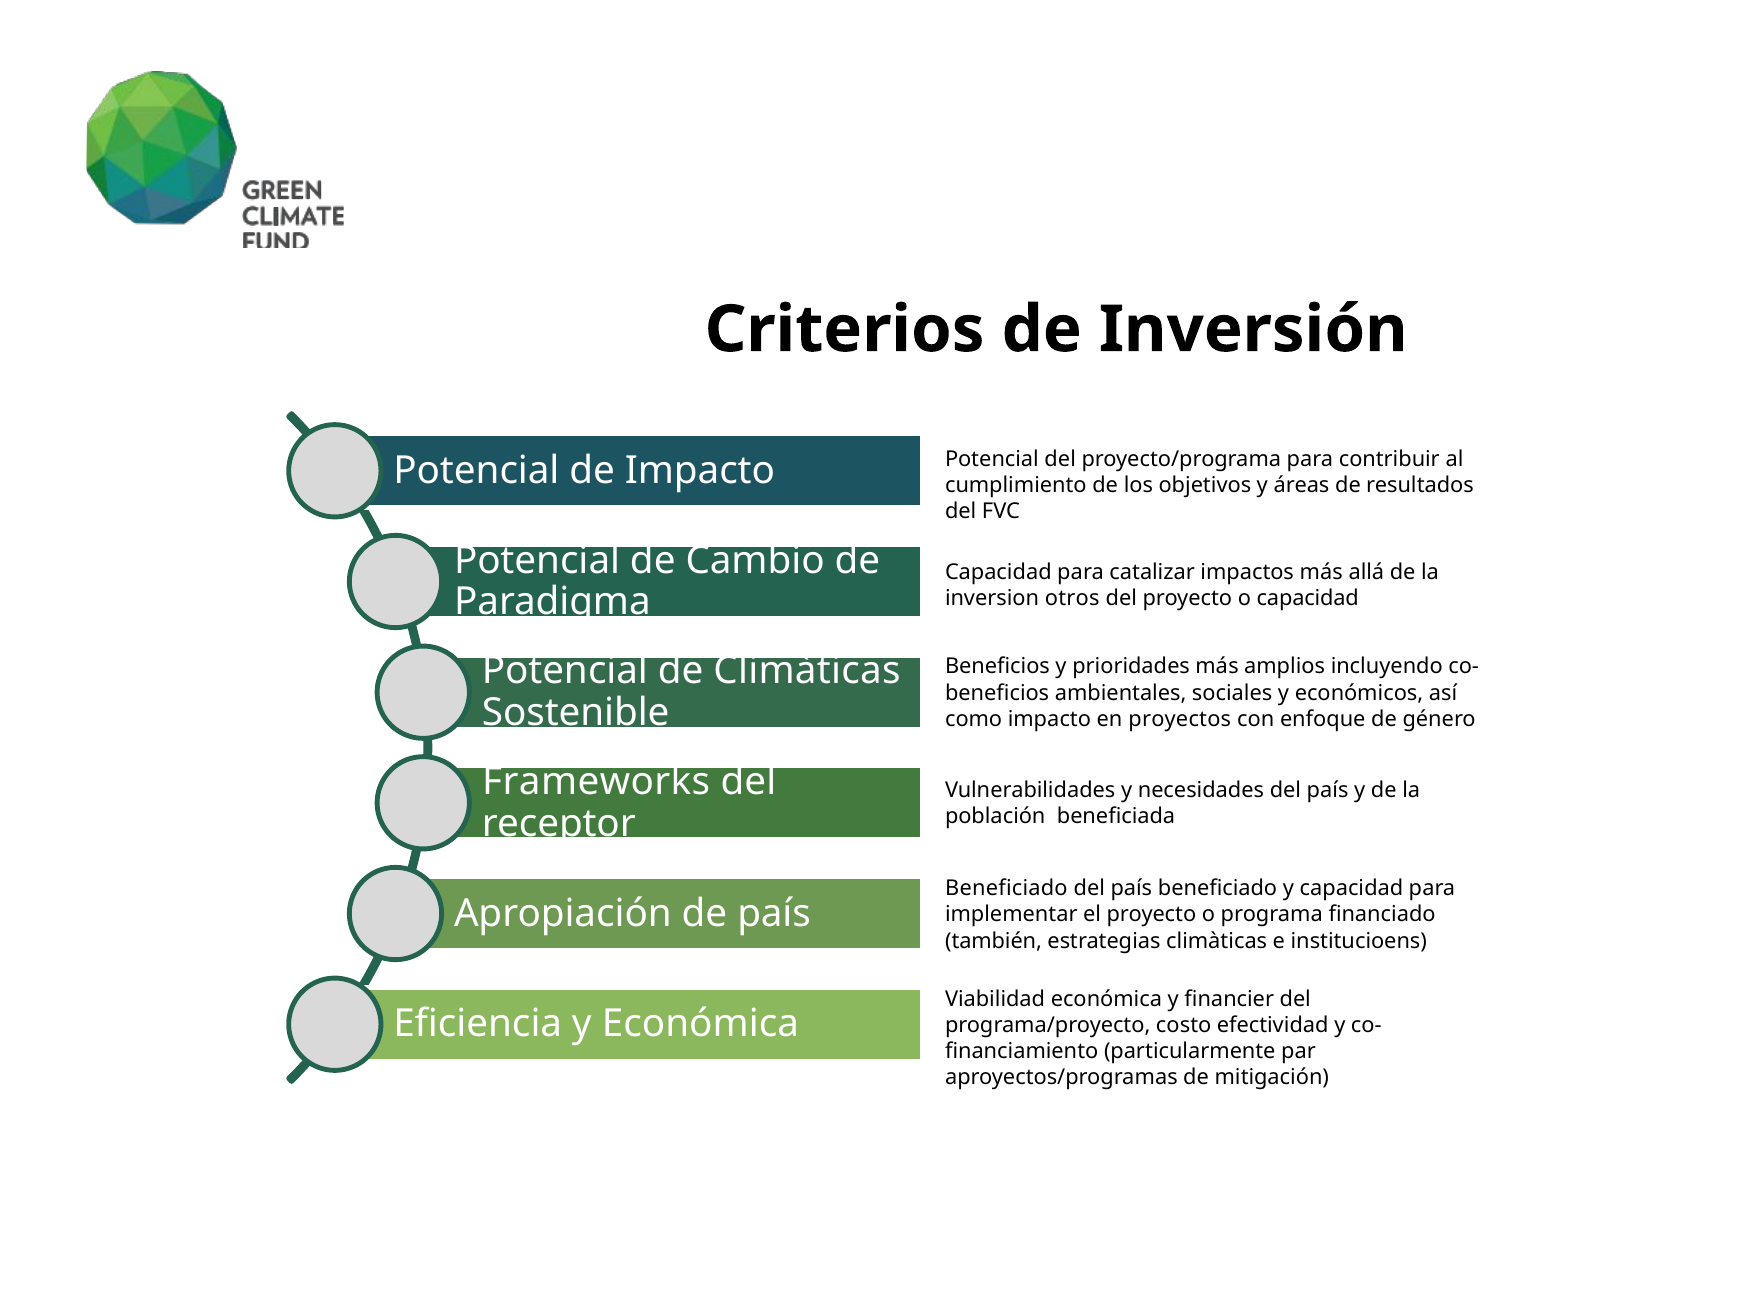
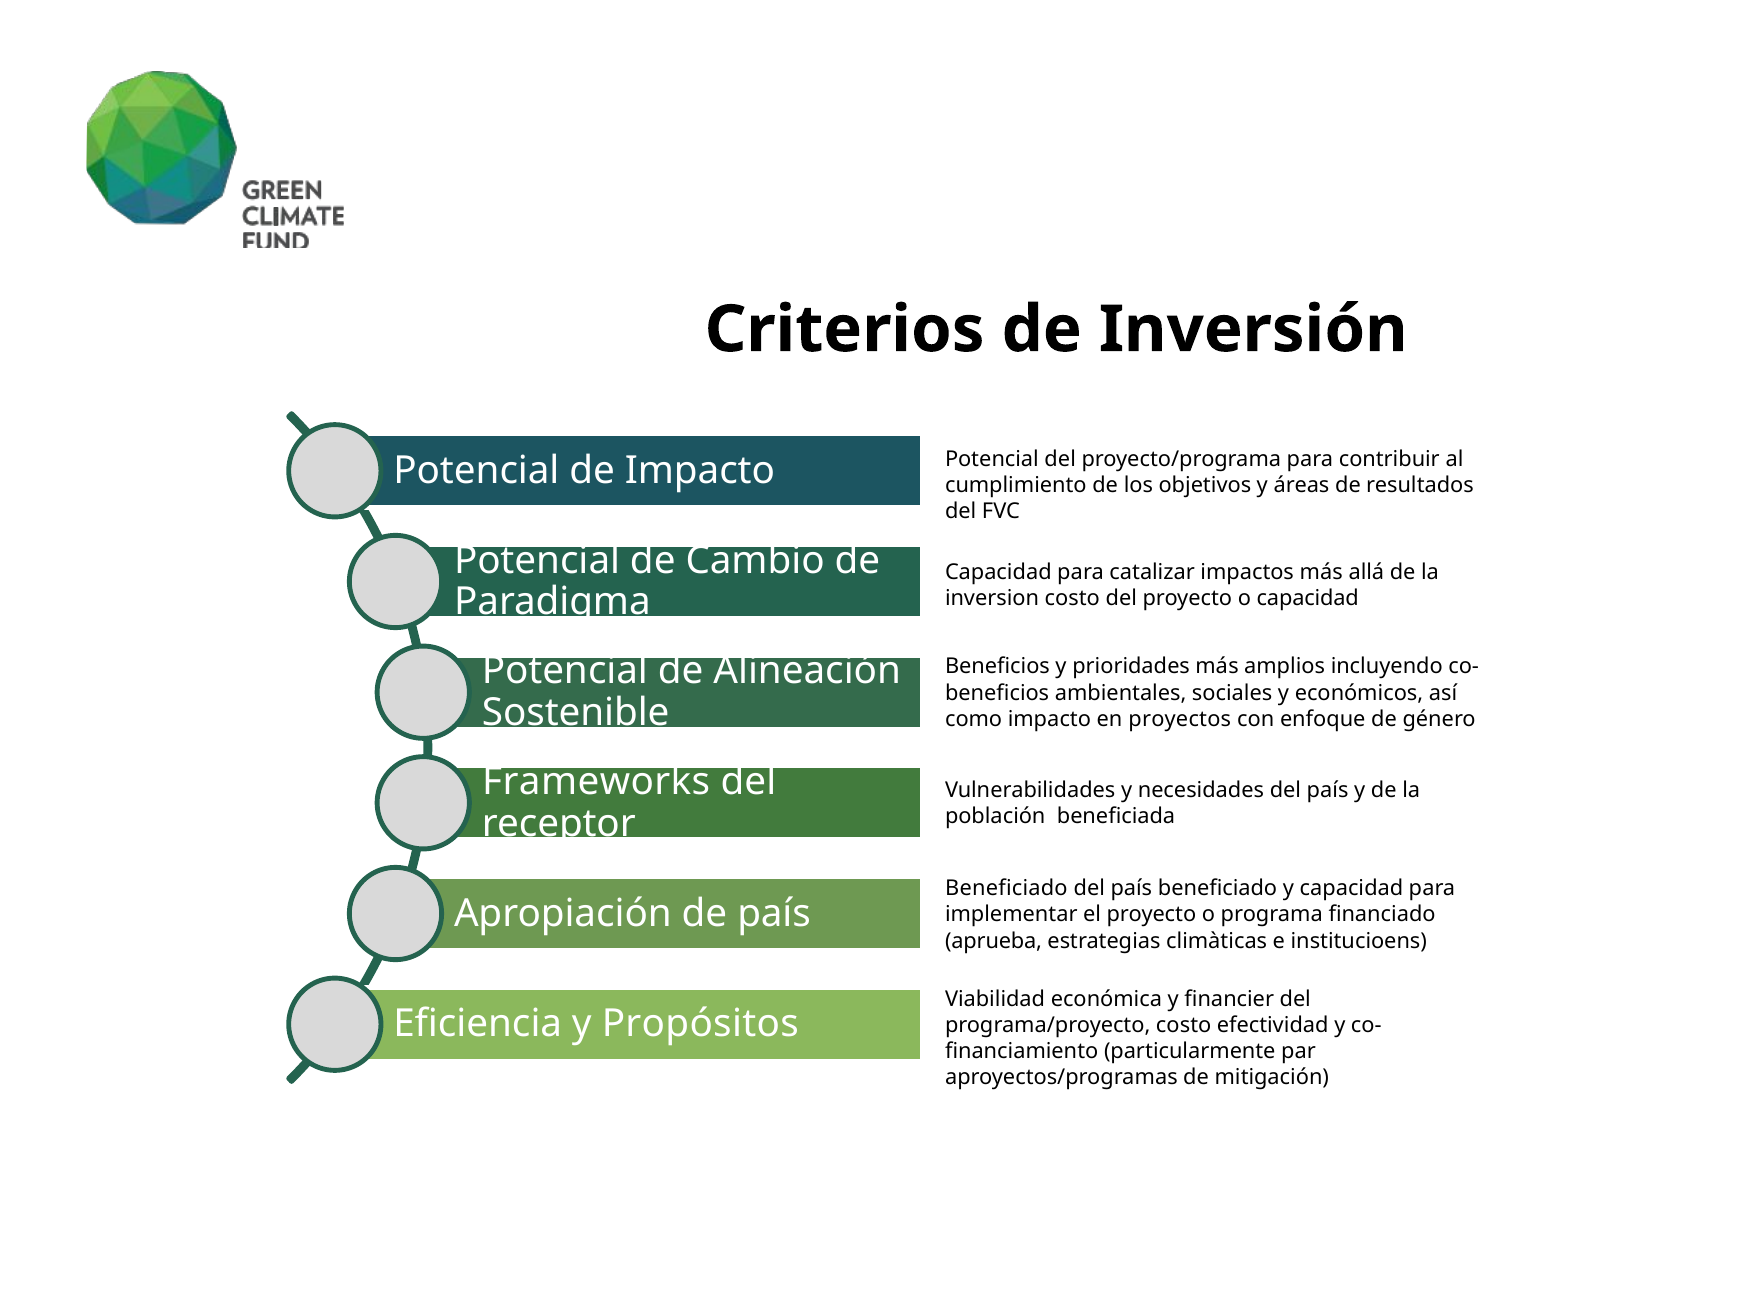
inversion otros: otros -> costo
de Climàticas: Climàticas -> Alineación
también: también -> aprueba
y Económica: Económica -> Propósitos
